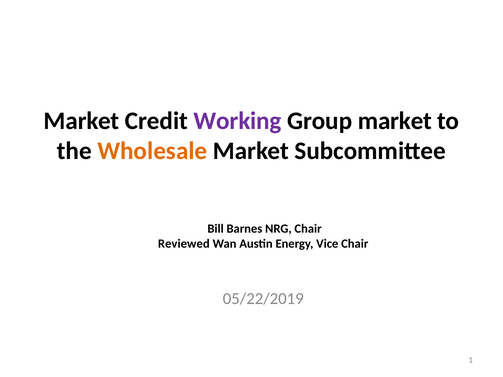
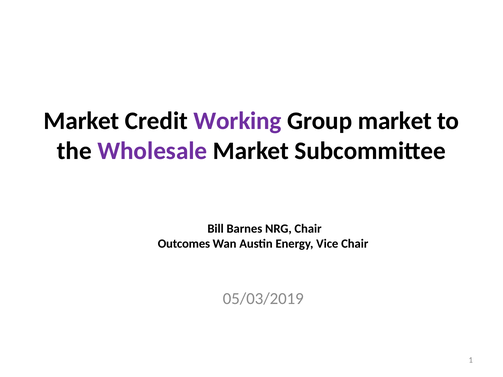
Wholesale colour: orange -> purple
Reviewed: Reviewed -> Outcomes
05/22/2019: 05/22/2019 -> 05/03/2019
